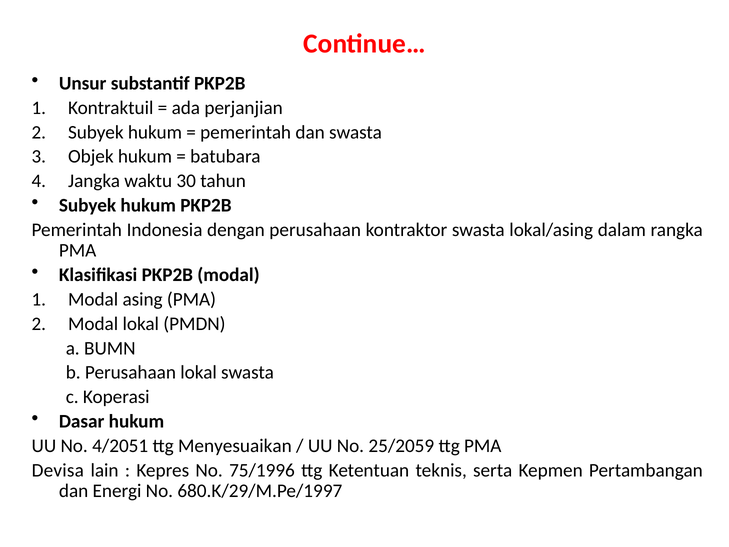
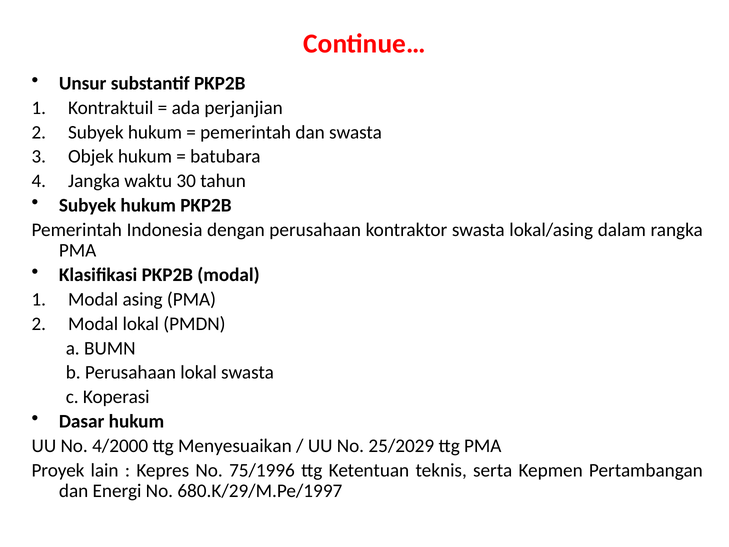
4/2051: 4/2051 -> 4/2000
25/2059: 25/2059 -> 25/2029
Devisa: Devisa -> Proyek
